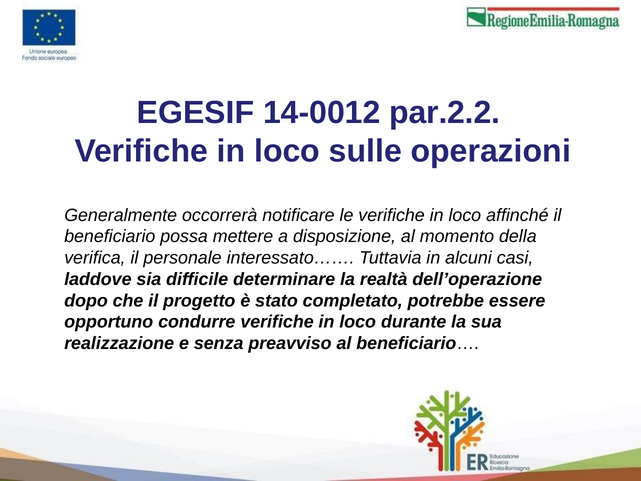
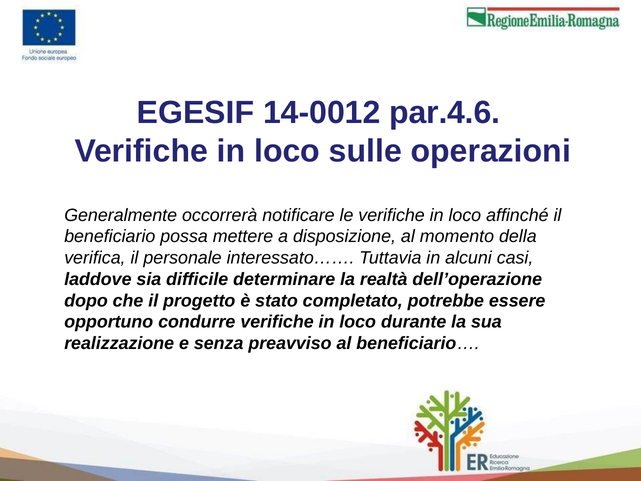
par.2.2: par.2.2 -> par.4.6
